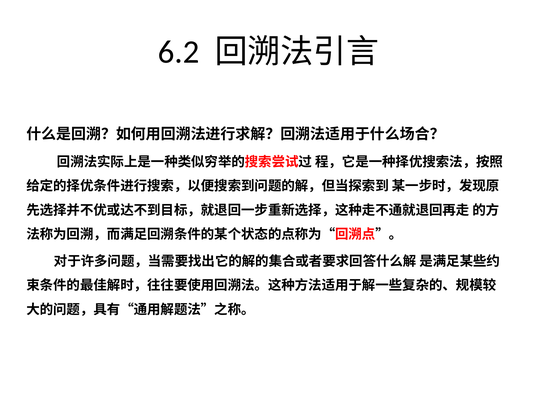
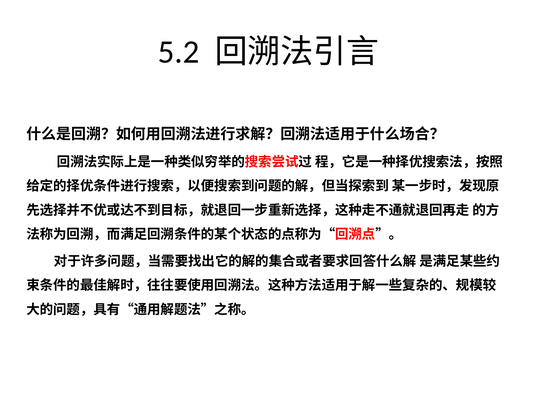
6.2: 6.2 -> 5.2
